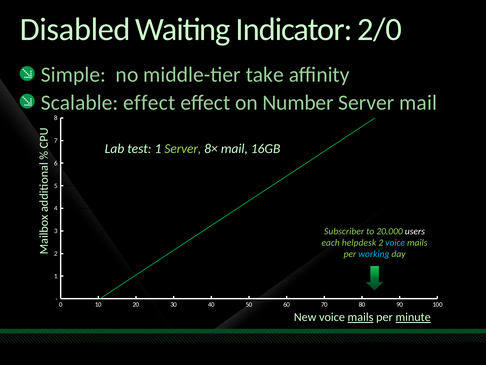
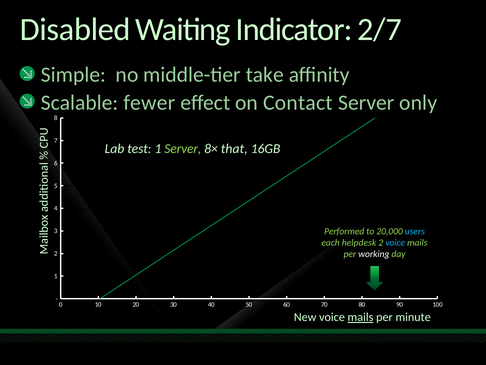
2/0: 2/0 -> 2/7
Scalable effect: effect -> fewer
Number: Number -> Contact
Server mail: mail -> only
8× mail: mail -> that
Subscriber: Subscriber -> Performed
users colour: white -> light blue
working colour: light blue -> white
minute underline: present -> none
